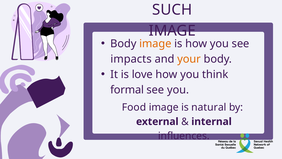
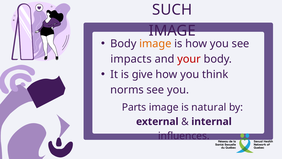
your colour: orange -> red
love: love -> give
formal: formal -> norms
Food: Food -> Parts
